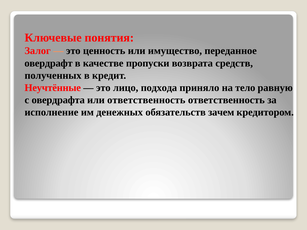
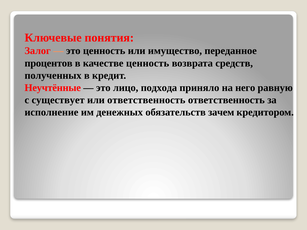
овердрафт: овердрафт -> процентов
качестве пропуски: пропуски -> ценность
тело: тело -> него
овердрафта: овердрафта -> существует
